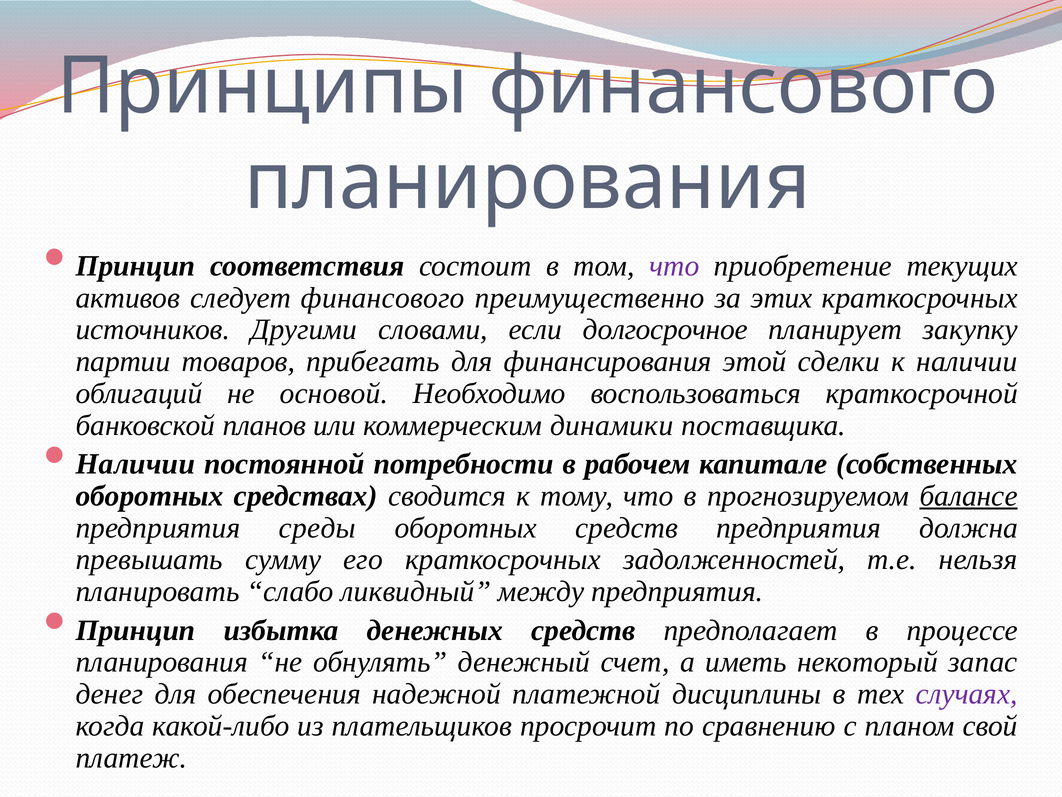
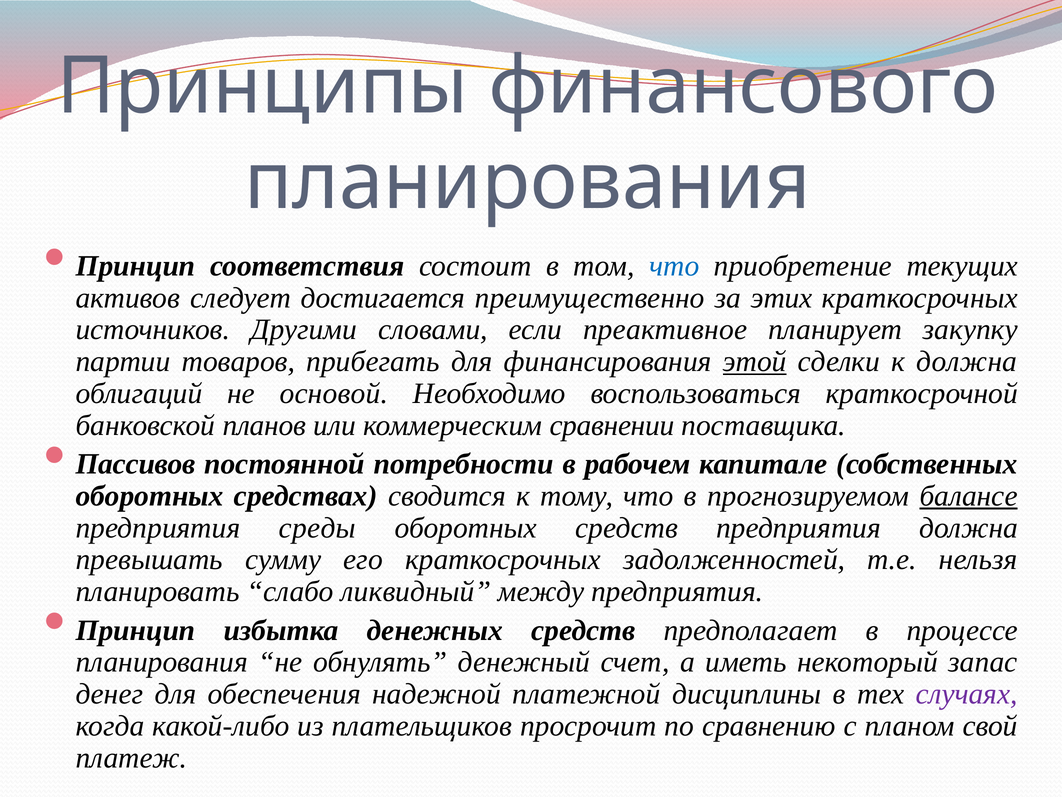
что at (674, 266) colour: purple -> blue
следует финансового: финансового -> достигается
долгосрочное: долгосрочное -> преактивное
этой underline: none -> present
к наличии: наличии -> должна
динамики: динамики -> сравнении
Наличии at (135, 464): Наличии -> Пассивов
